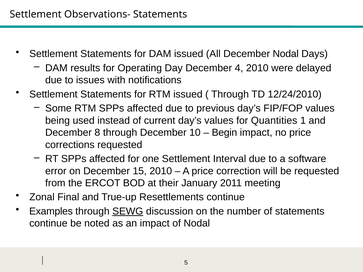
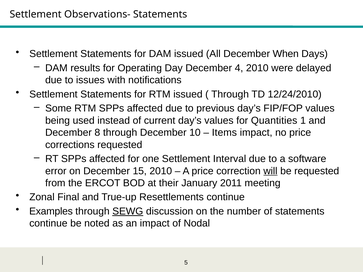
December Nodal: Nodal -> When
Begin: Begin -> Items
will underline: none -> present
